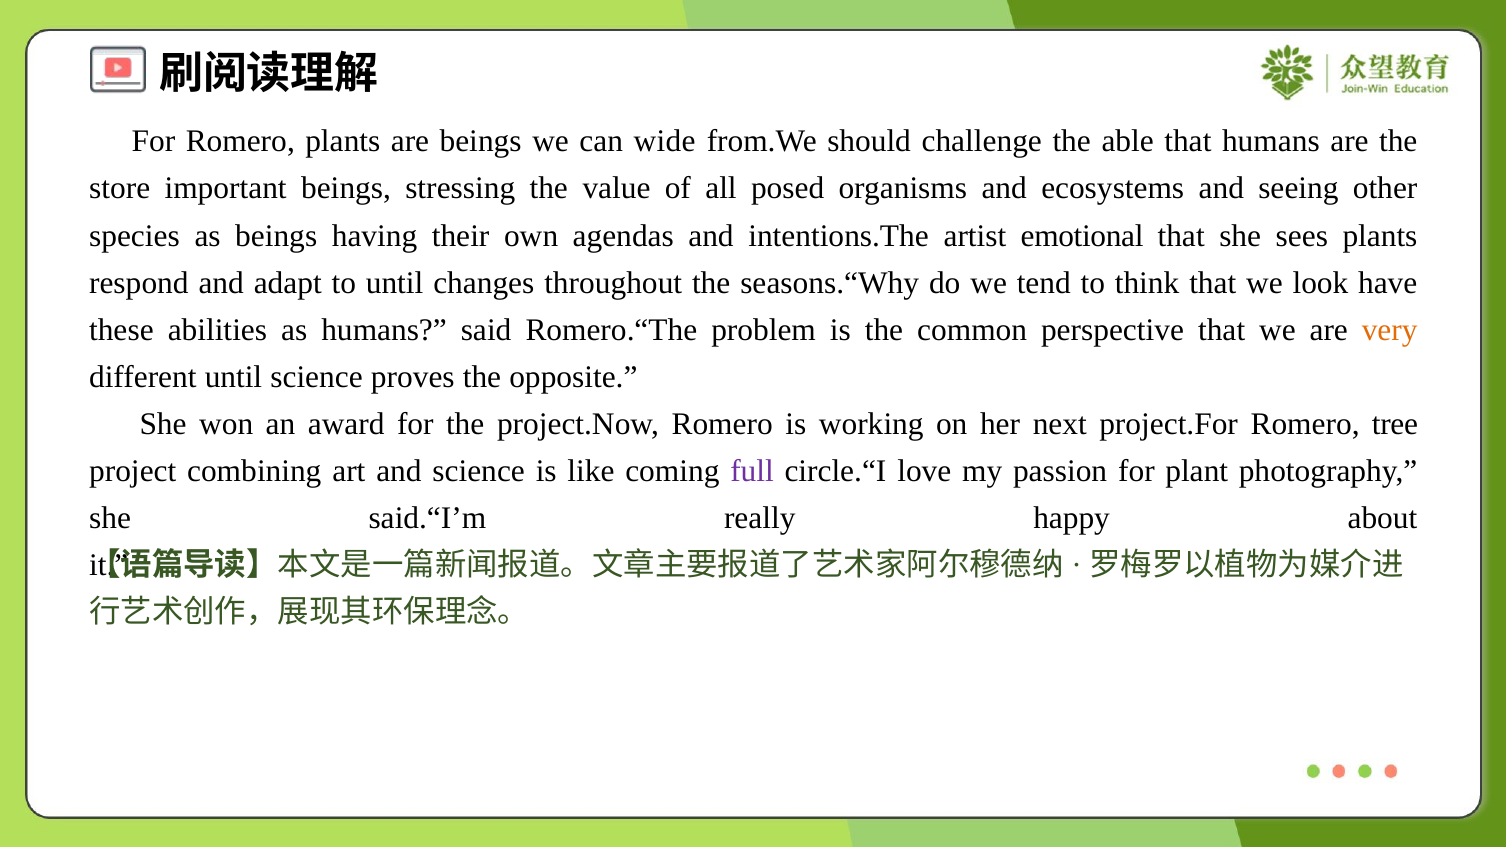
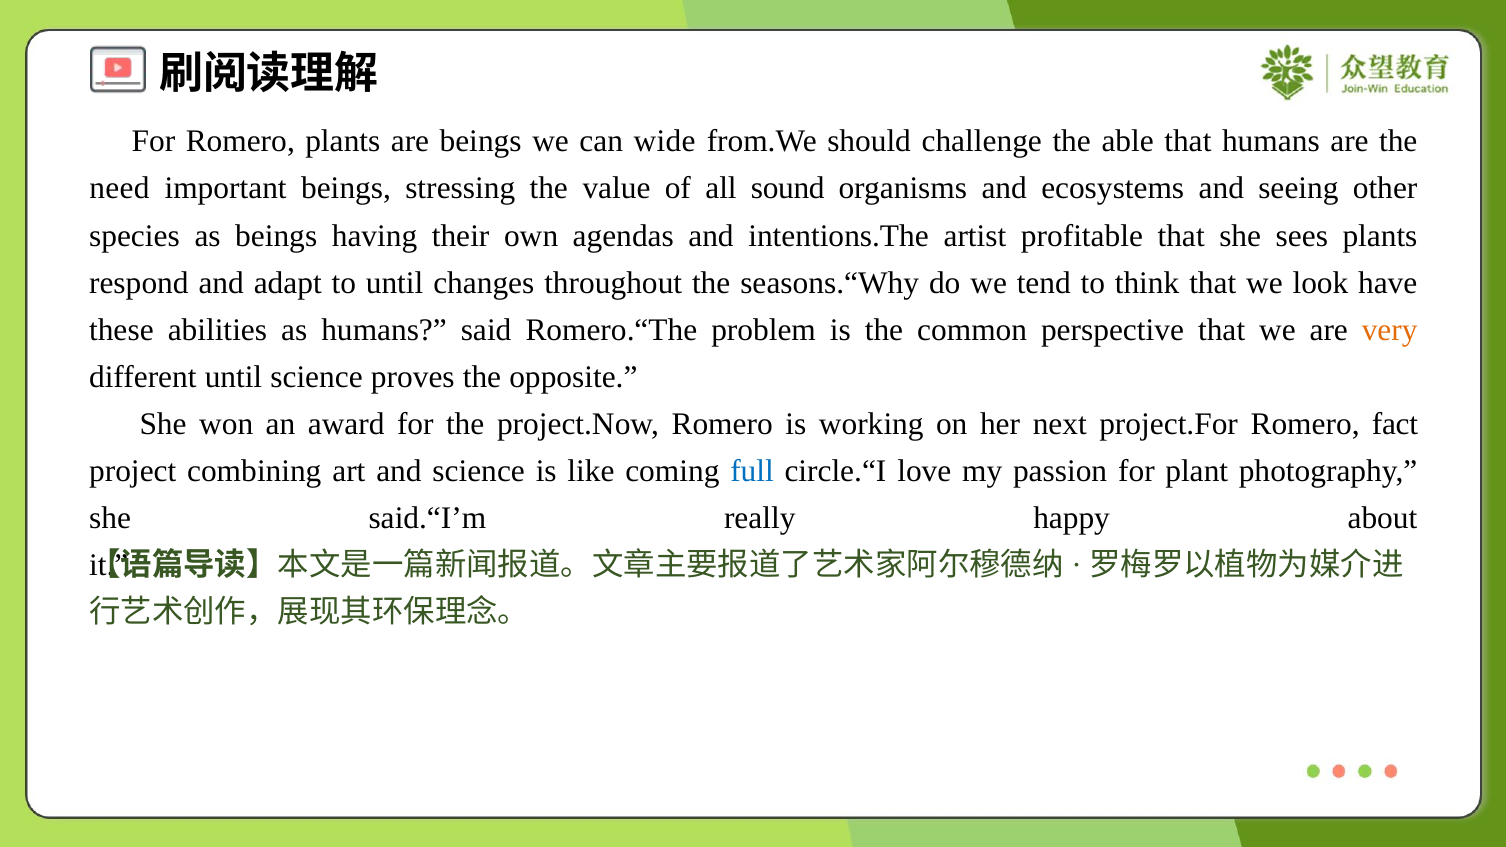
store: store -> need
posed: posed -> sound
emotional: emotional -> profitable
tree: tree -> fact
full colour: purple -> blue
